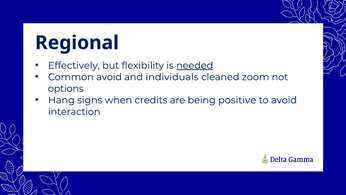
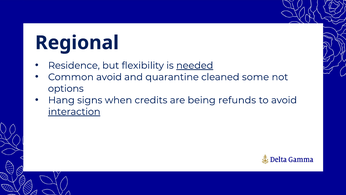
Effectively: Effectively -> Residence
individuals: individuals -> quarantine
zoom: zoom -> some
positive: positive -> refunds
interaction underline: none -> present
